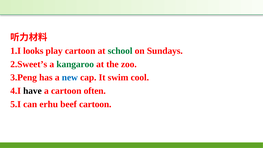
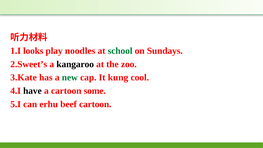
play cartoon: cartoon -> noodles
kangaroo colour: green -> black
3.Peng: 3.Peng -> 3.Kate
new colour: blue -> green
swim: swim -> kung
often: often -> some
